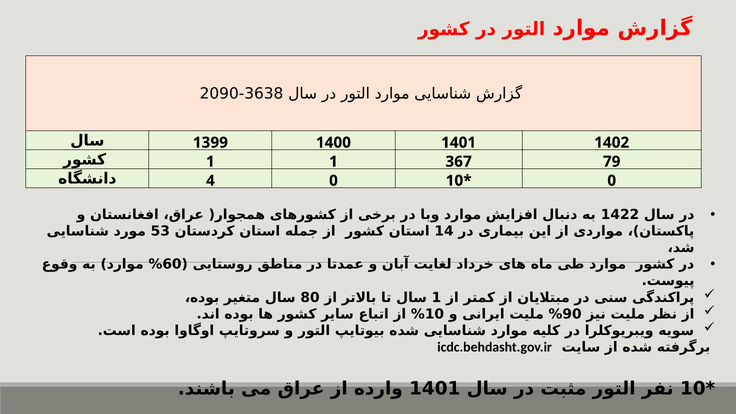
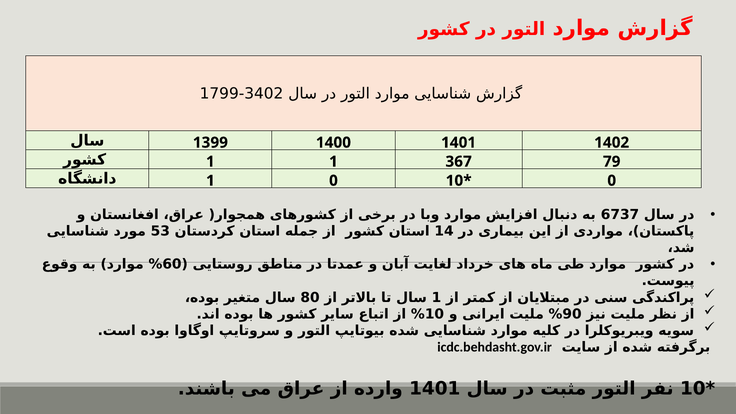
2090: 2090 -> 1799
3638: 3638 -> 3402
4 at (210, 181): 4 -> 1
1422: 1422 -> 6737
